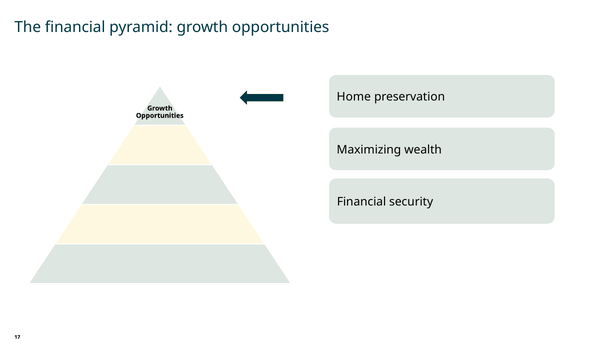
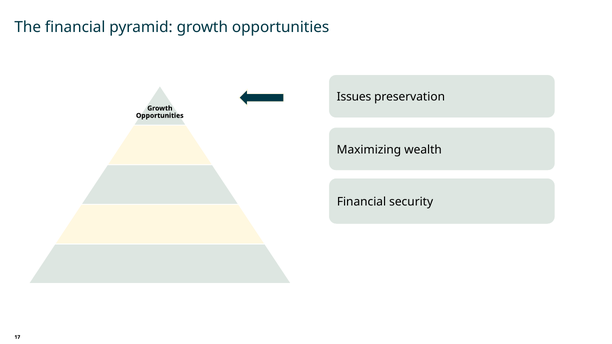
Home: Home -> Issues
